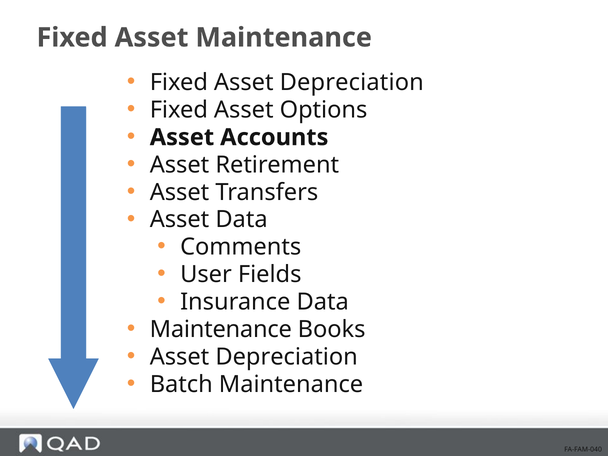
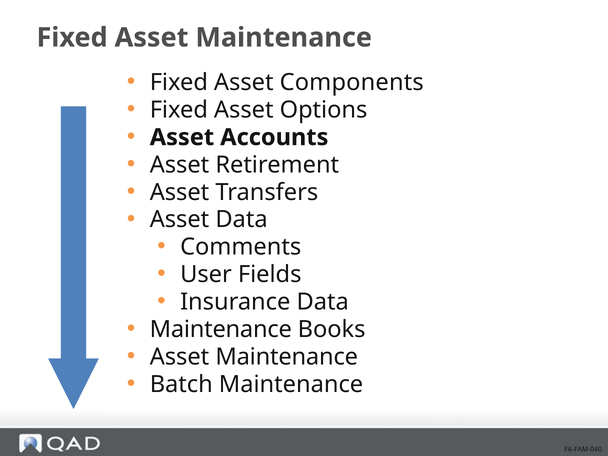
Fixed Asset Depreciation: Depreciation -> Components
Depreciation at (287, 357): Depreciation -> Maintenance
